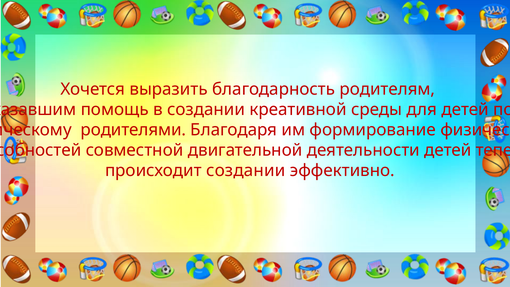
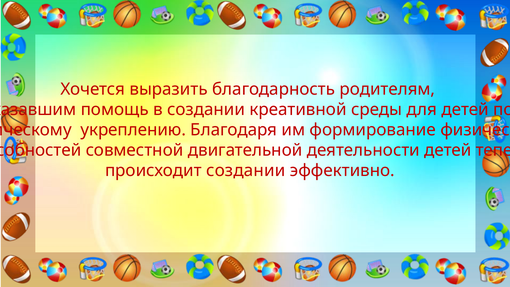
родителями: родителями -> укреплению
